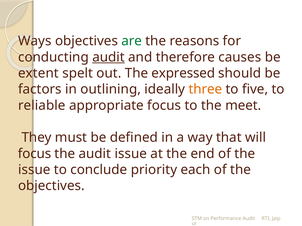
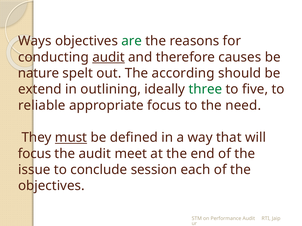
extent: extent -> nature
expressed: expressed -> according
factors: factors -> extend
three colour: orange -> green
meet: meet -> need
must underline: none -> present
audit issue: issue -> meet
priority: priority -> session
